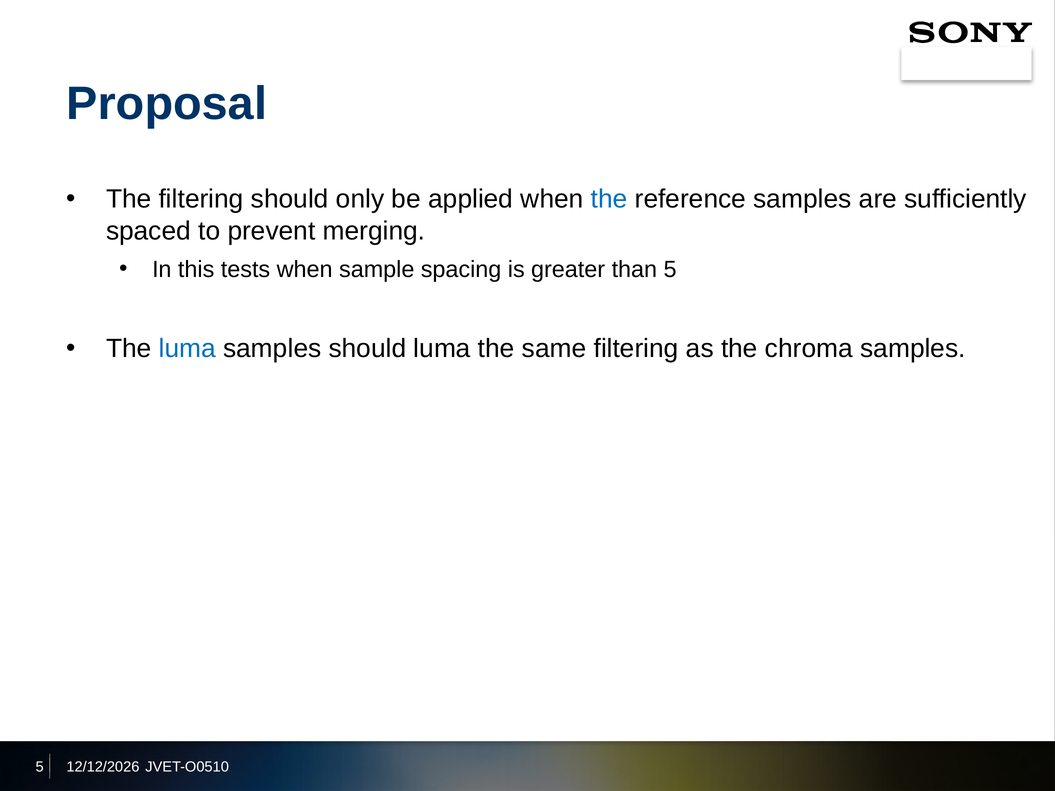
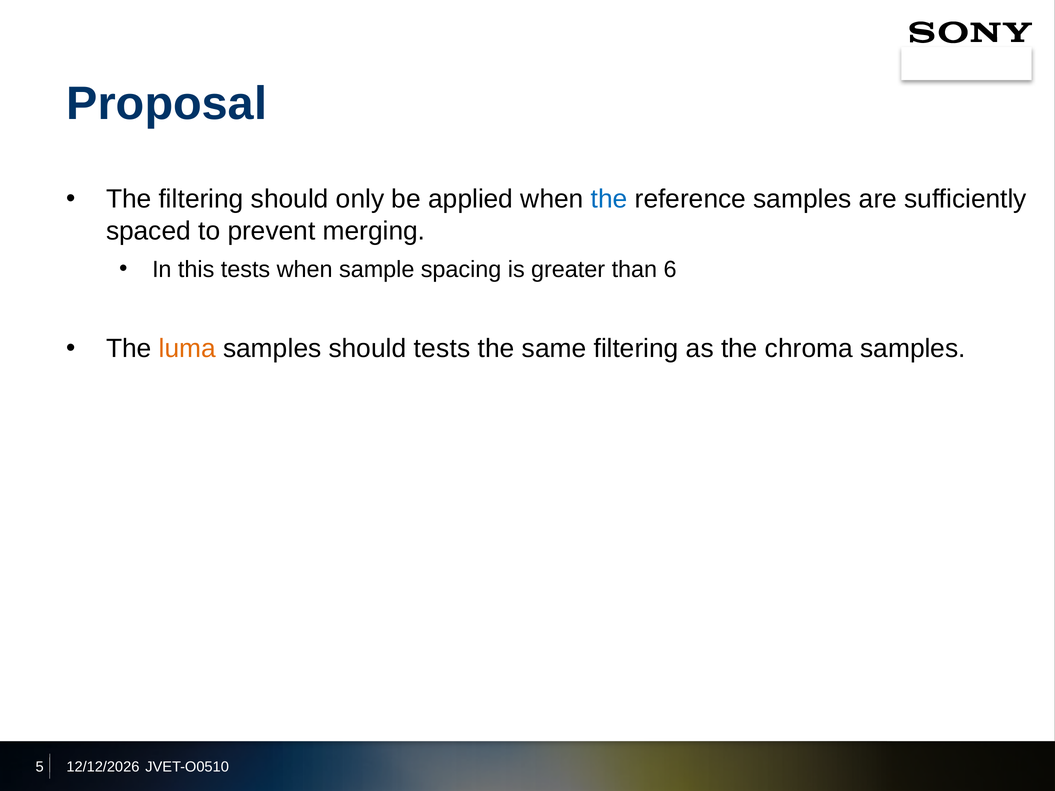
than 5: 5 -> 6
luma at (187, 349) colour: blue -> orange
should luma: luma -> tests
